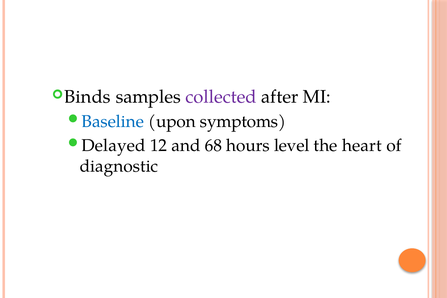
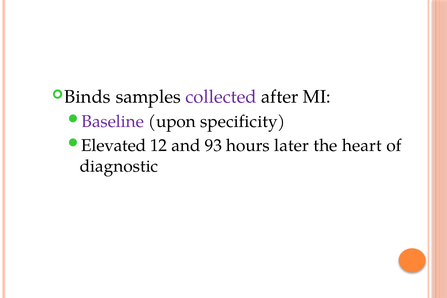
Baseline colour: blue -> purple
symptoms: symptoms -> specificity
Delayed: Delayed -> Elevated
68: 68 -> 93
level: level -> later
